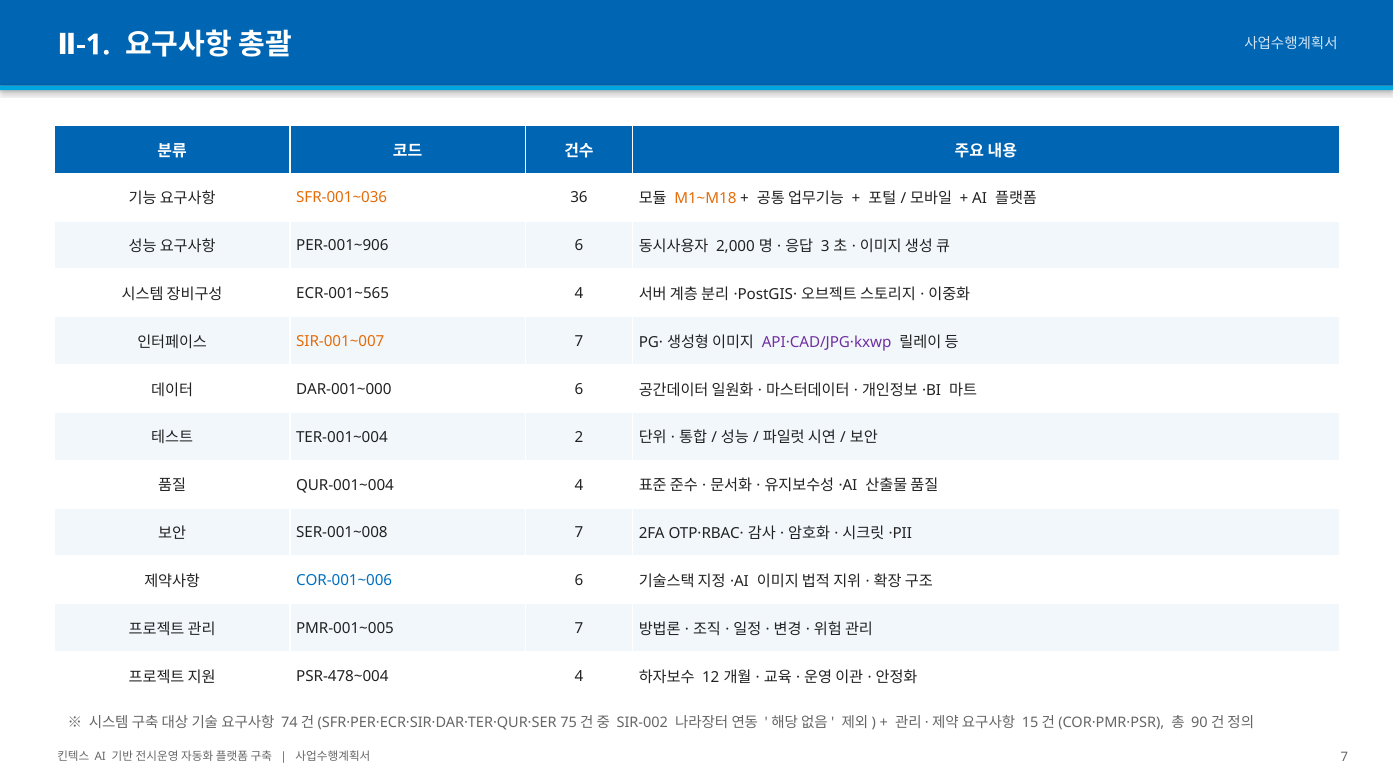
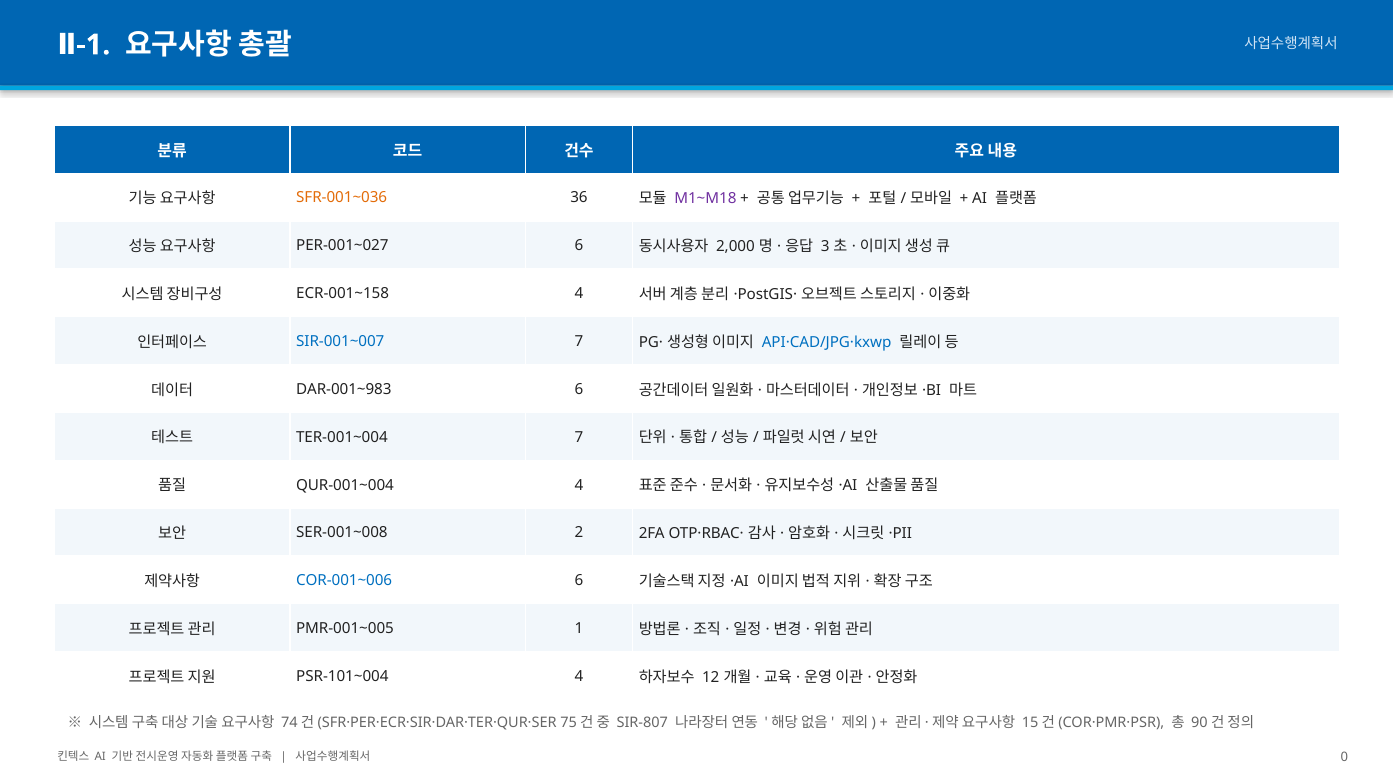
M1~M18 colour: orange -> purple
PER-001~906: PER-001~906 -> PER-001~027
ECR-001~565: ECR-001~565 -> ECR-001~158
SIR-001~007 colour: orange -> blue
API·CAD/JPG·kxwp colour: purple -> blue
DAR-001~000: DAR-001~000 -> DAR-001~983
TER-001~004 2: 2 -> 7
SER-001~008 7: 7 -> 2
PMR-001~005 7: 7 -> 1
PSR-478~004: PSR-478~004 -> PSR-101~004
SIR-002: SIR-002 -> SIR-807
7 at (1344, 758): 7 -> 0
